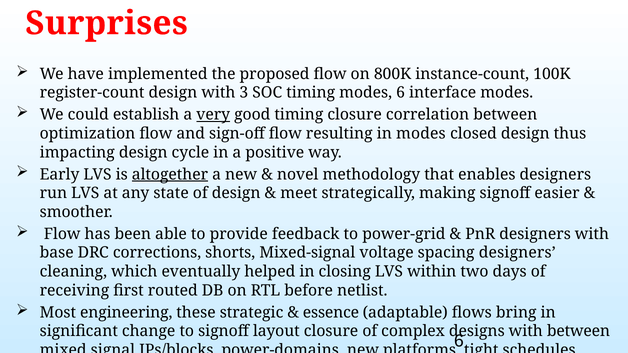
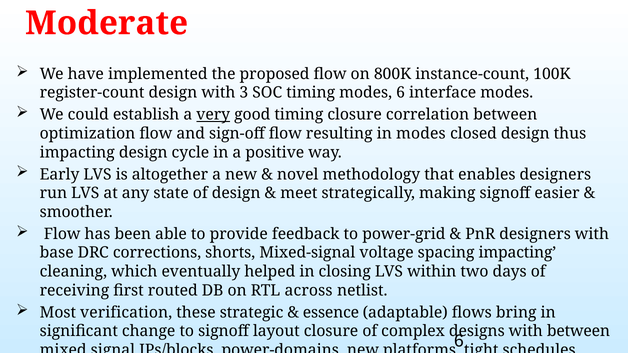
Surprises: Surprises -> Moderate
altogether underline: present -> none
spacing designers: designers -> impacting
before: before -> across
engineering: engineering -> verification
